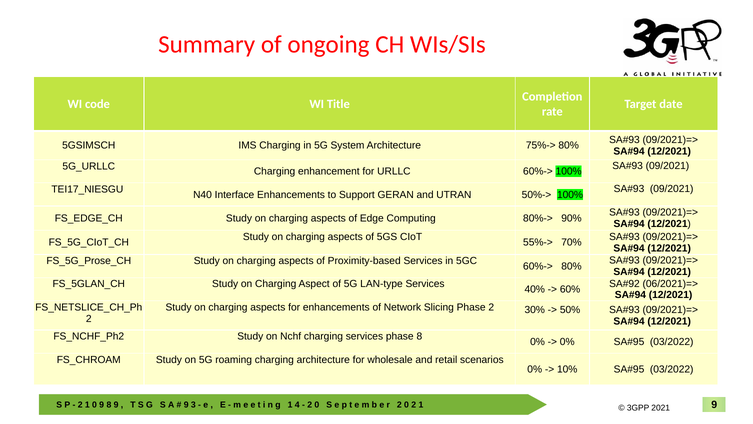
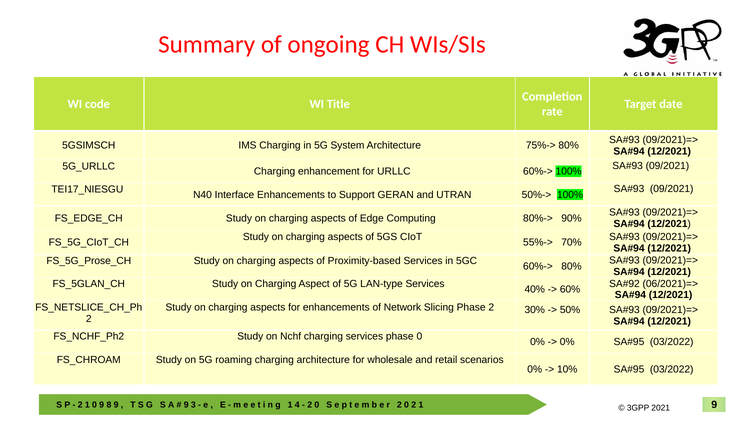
phase 8: 8 -> 0
